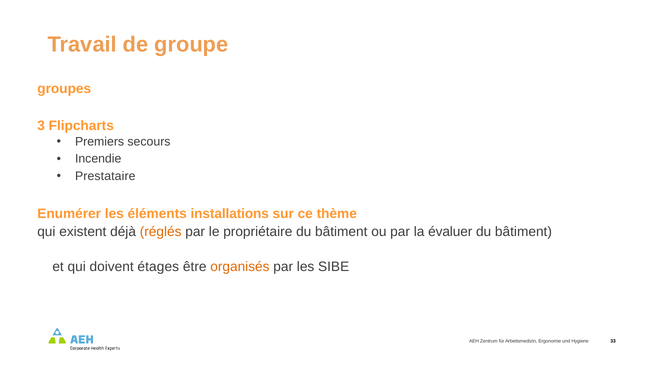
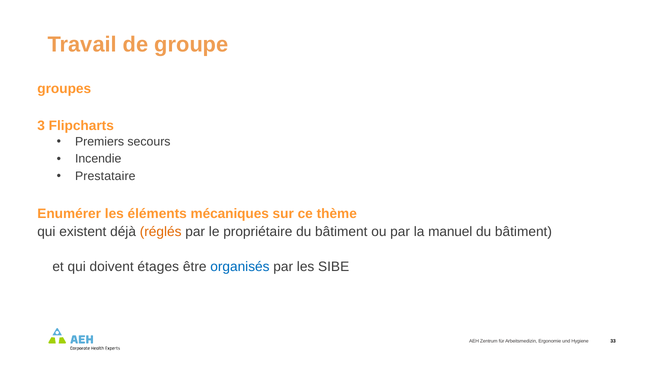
installations: installations -> mécaniques
évaluer: évaluer -> manuel
organisés colour: orange -> blue
